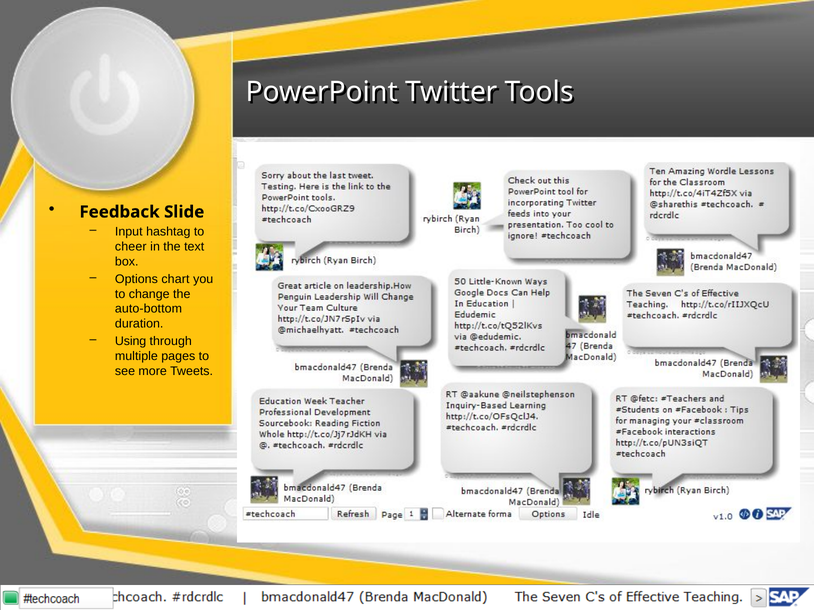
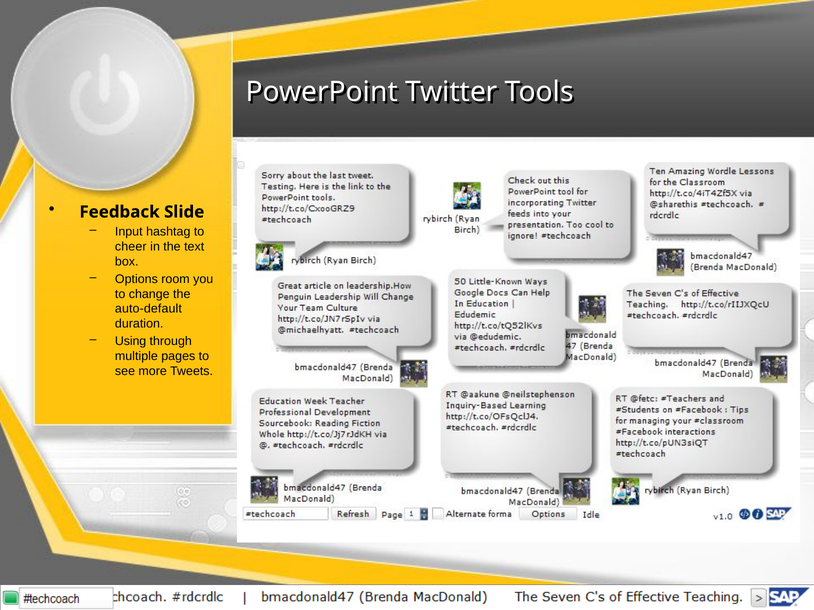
chart: chart -> room
auto-bottom: auto-bottom -> auto-default
